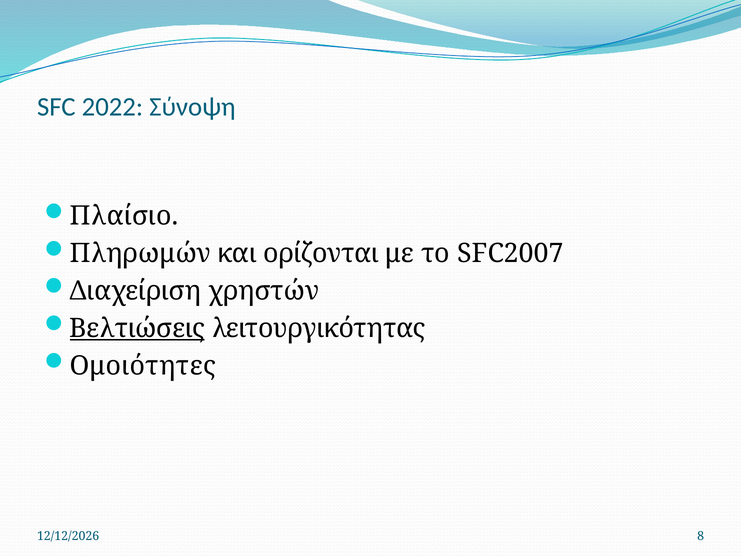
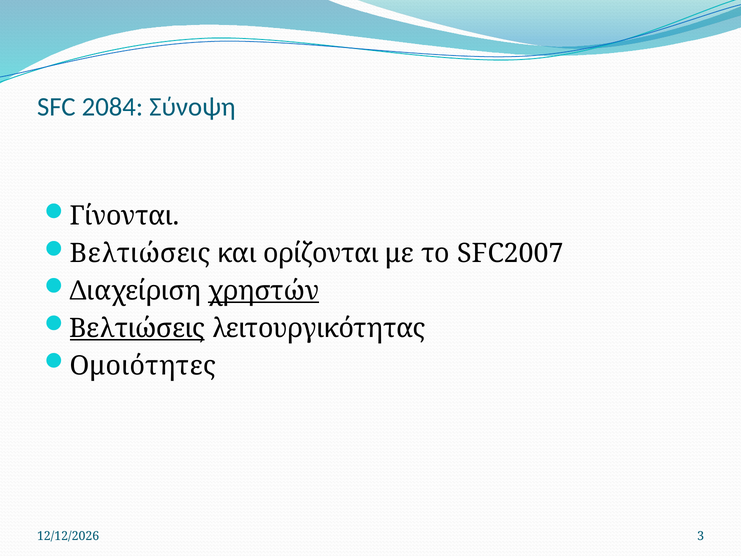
2022: 2022 -> 2084
Πλαίσιο: Πλαίσιο -> Γίνονται
Πληρωμών at (140, 253): Πληρωμών -> Βελτιώσεις
χρηστών underline: none -> present
8: 8 -> 3
